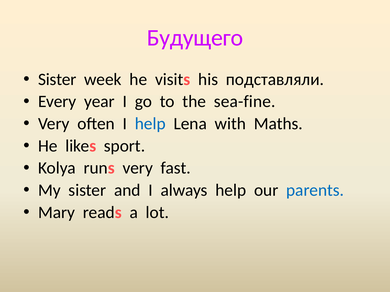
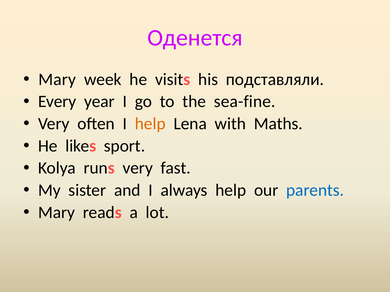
Будущего: Будущего -> Оденется
Sister at (57, 79): Sister -> Mary
help at (150, 124) colour: blue -> orange
